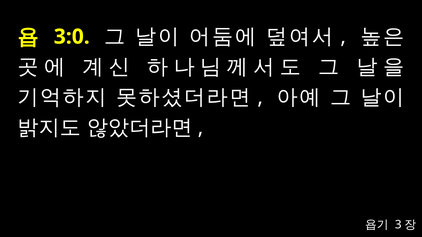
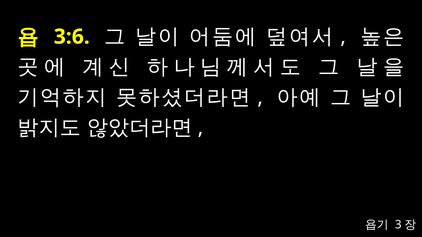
3:0: 3:0 -> 3:6
